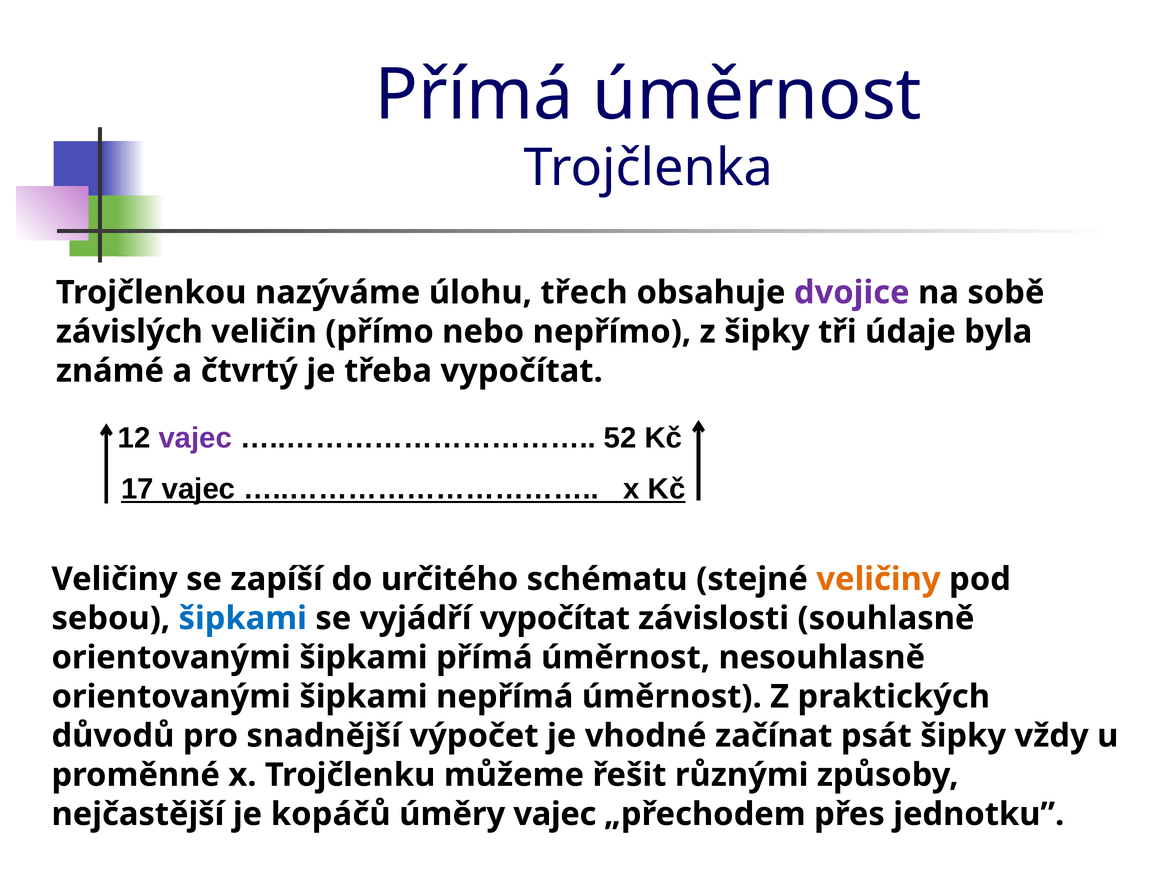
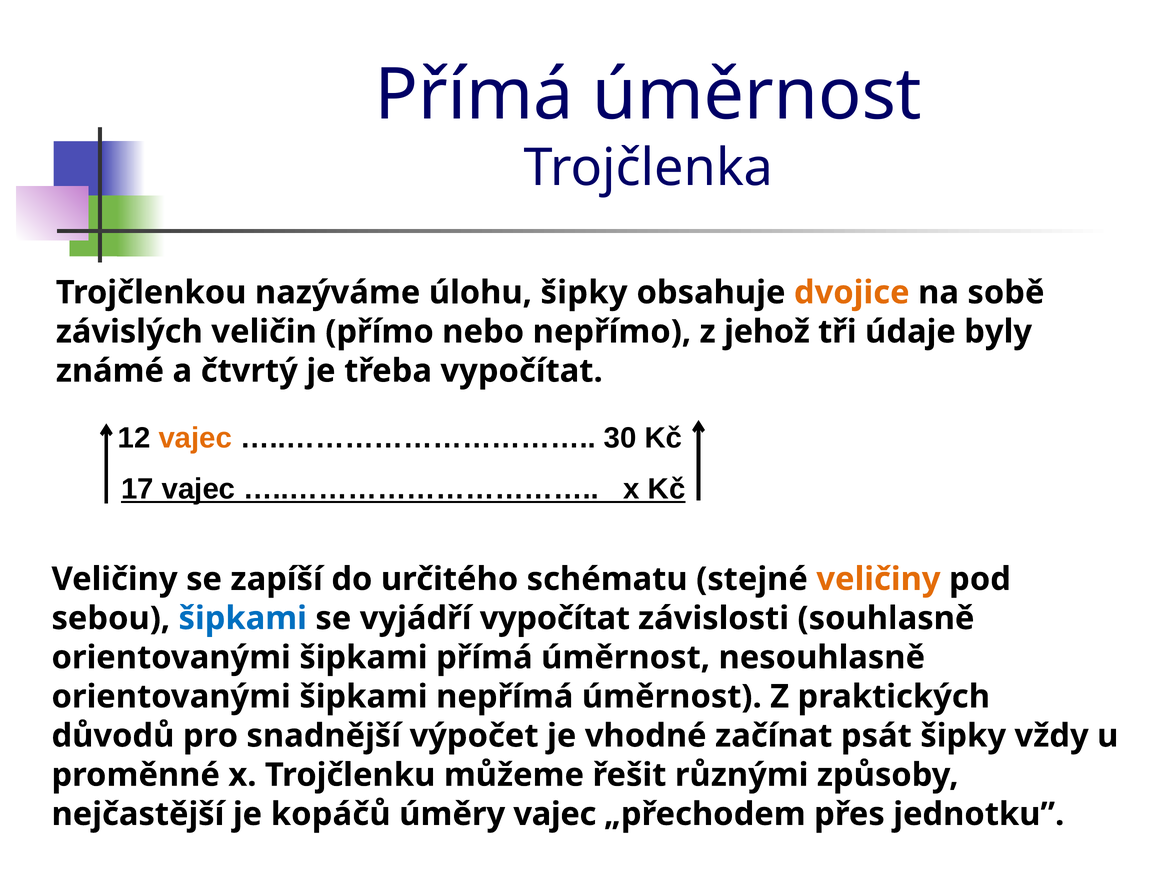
úlohu třech: třech -> šipky
dvojice colour: purple -> orange
z šipky: šipky -> jehož
byla: byla -> byly
vajec at (195, 438) colour: purple -> orange
52: 52 -> 30
